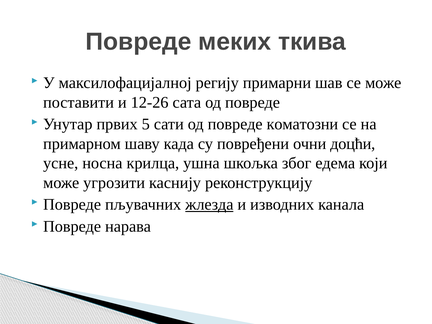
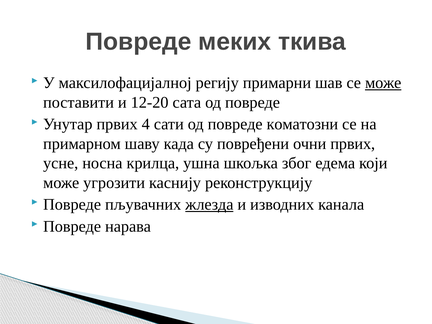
може at (383, 83) underline: none -> present
12-26: 12-26 -> 12-20
5: 5 -> 4
очни доцћи: доцћи -> првих
